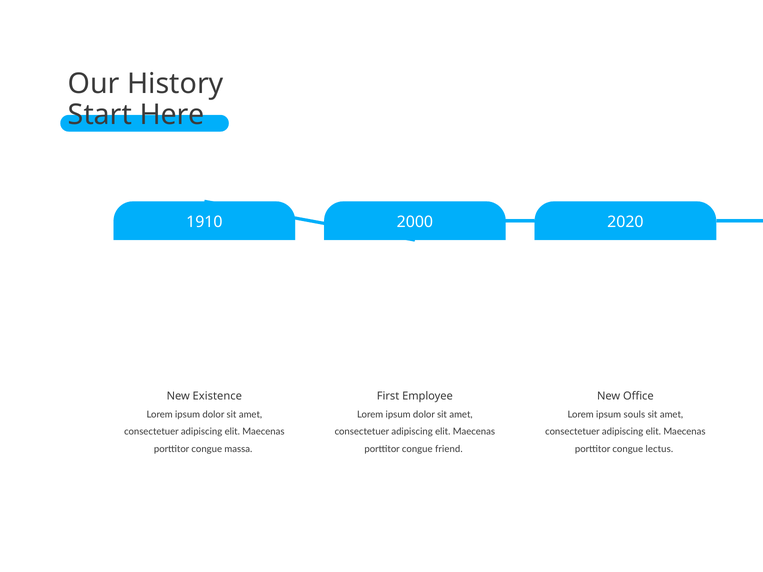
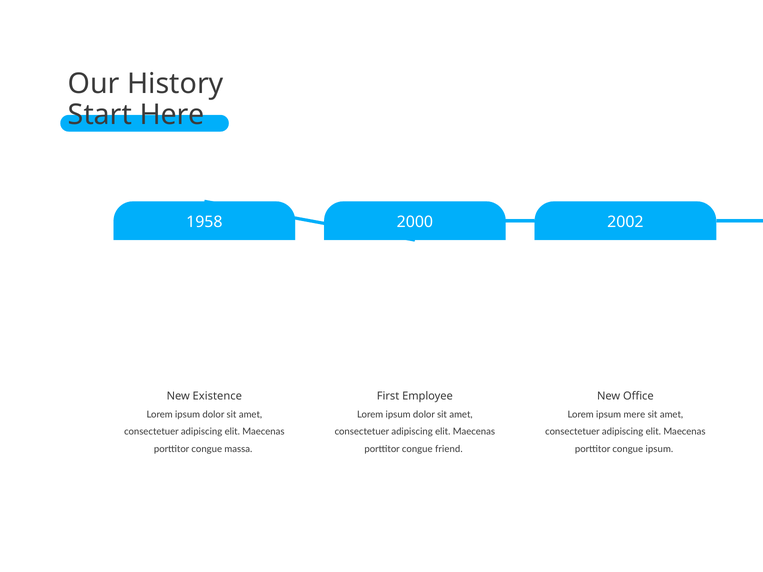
1910: 1910 -> 1958
2020: 2020 -> 2002
souls: souls -> mere
congue lectus: lectus -> ipsum
